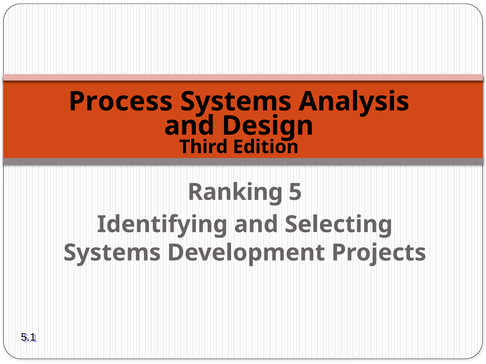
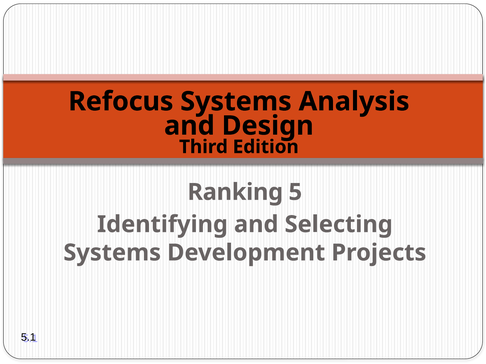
Process: Process -> Refocus
